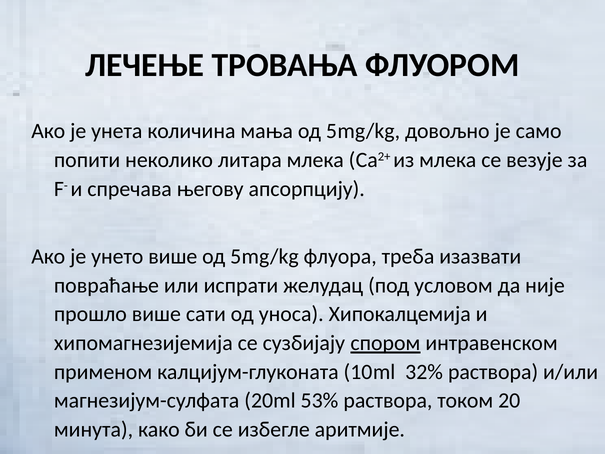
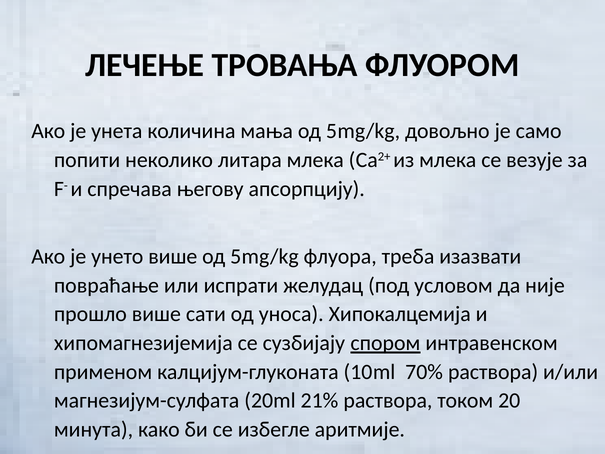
32%: 32% -> 70%
53%: 53% -> 21%
